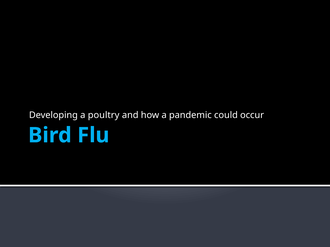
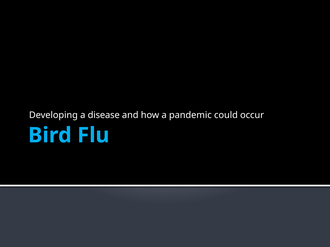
poultry: poultry -> disease
